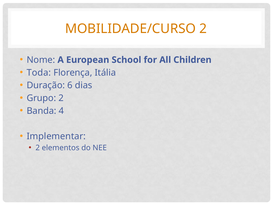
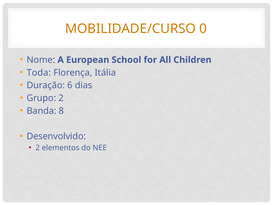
MOBILIDADE/CURSO 2: 2 -> 0
4: 4 -> 8
Implementar: Implementar -> Desenvolvido
